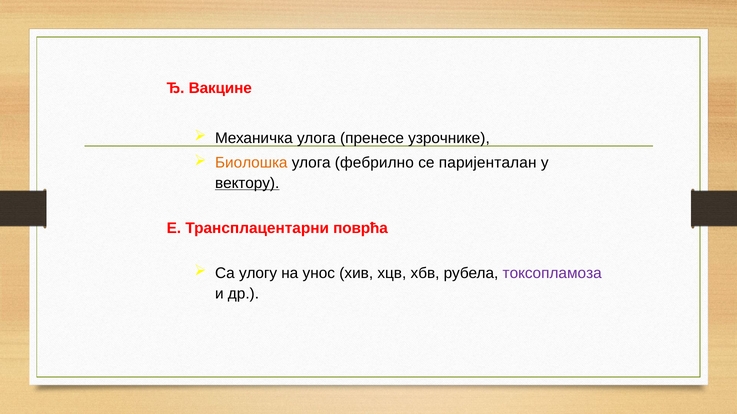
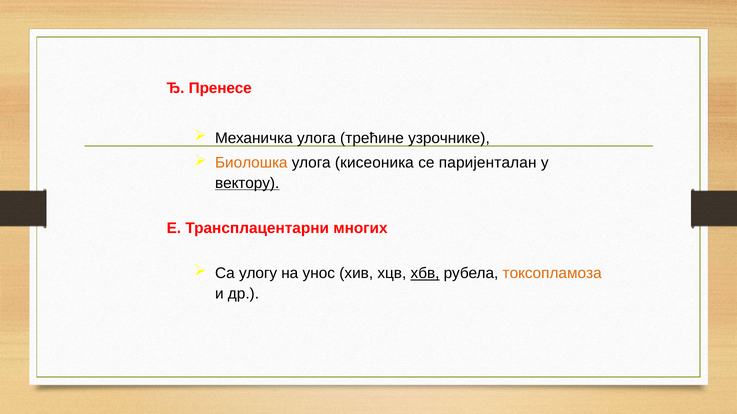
Вакцине: Вакцине -> Пренесе
пренесе: пренесе -> трећине
фебрилно: фебрилно -> кисеоника
поврћа: поврћа -> многих
хбв underline: none -> present
токсопламоза colour: purple -> orange
